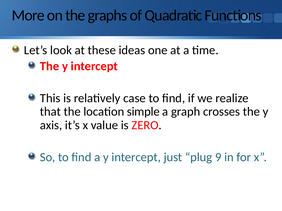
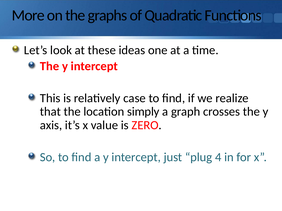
simple: simple -> simply
9: 9 -> 4
